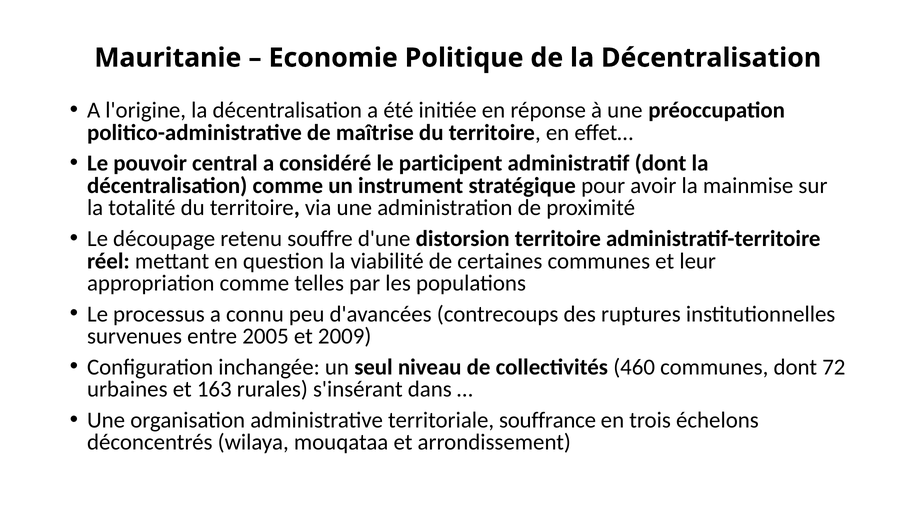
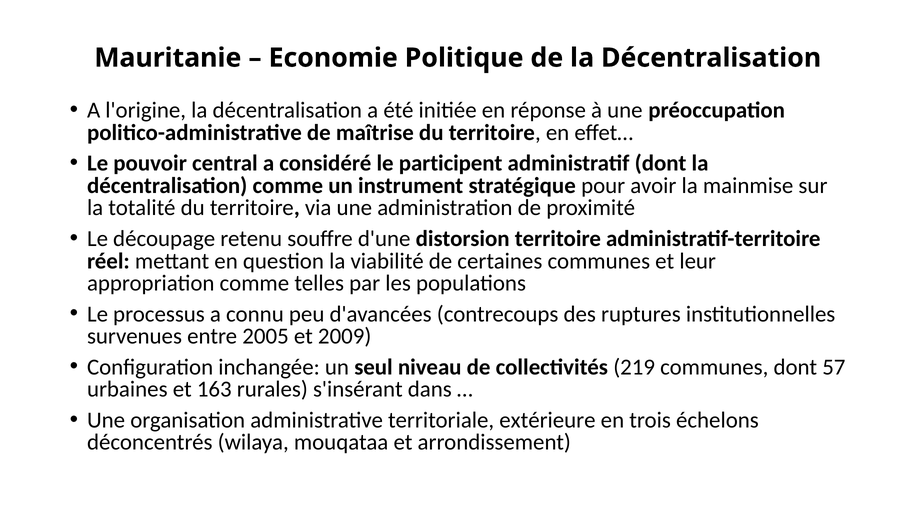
460: 460 -> 219
72: 72 -> 57
souffrance: souffrance -> extérieure
